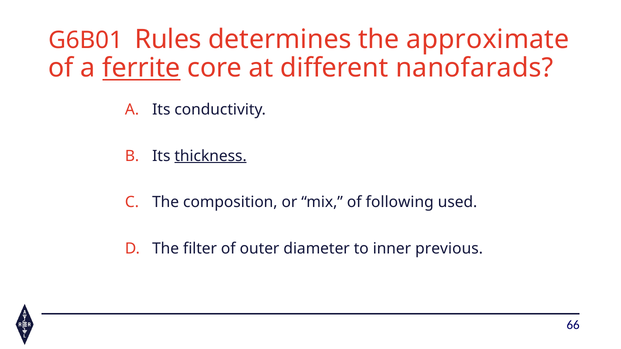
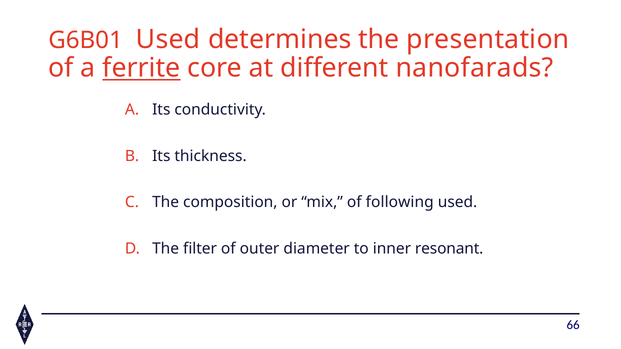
G6B01 Rules: Rules -> Used
approximate: approximate -> presentation
thickness underline: present -> none
previous: previous -> resonant
